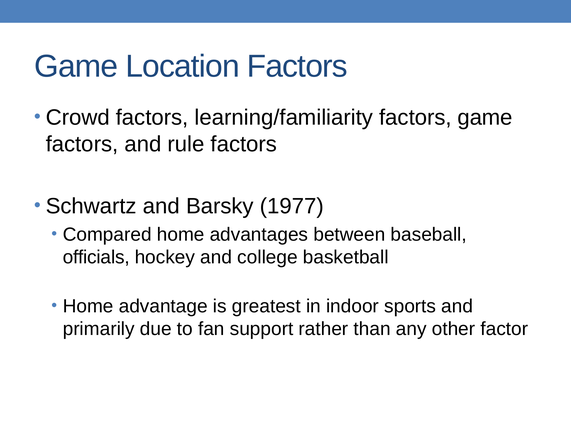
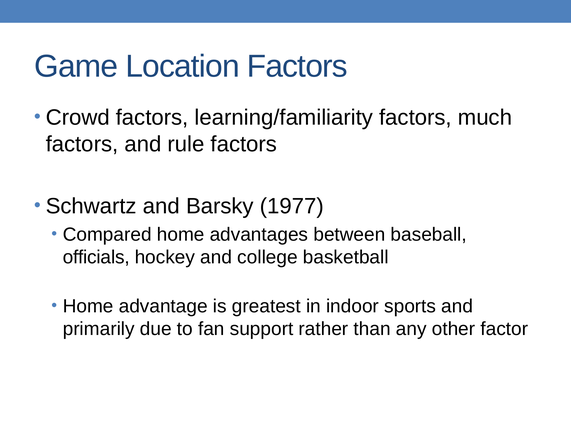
factors game: game -> much
